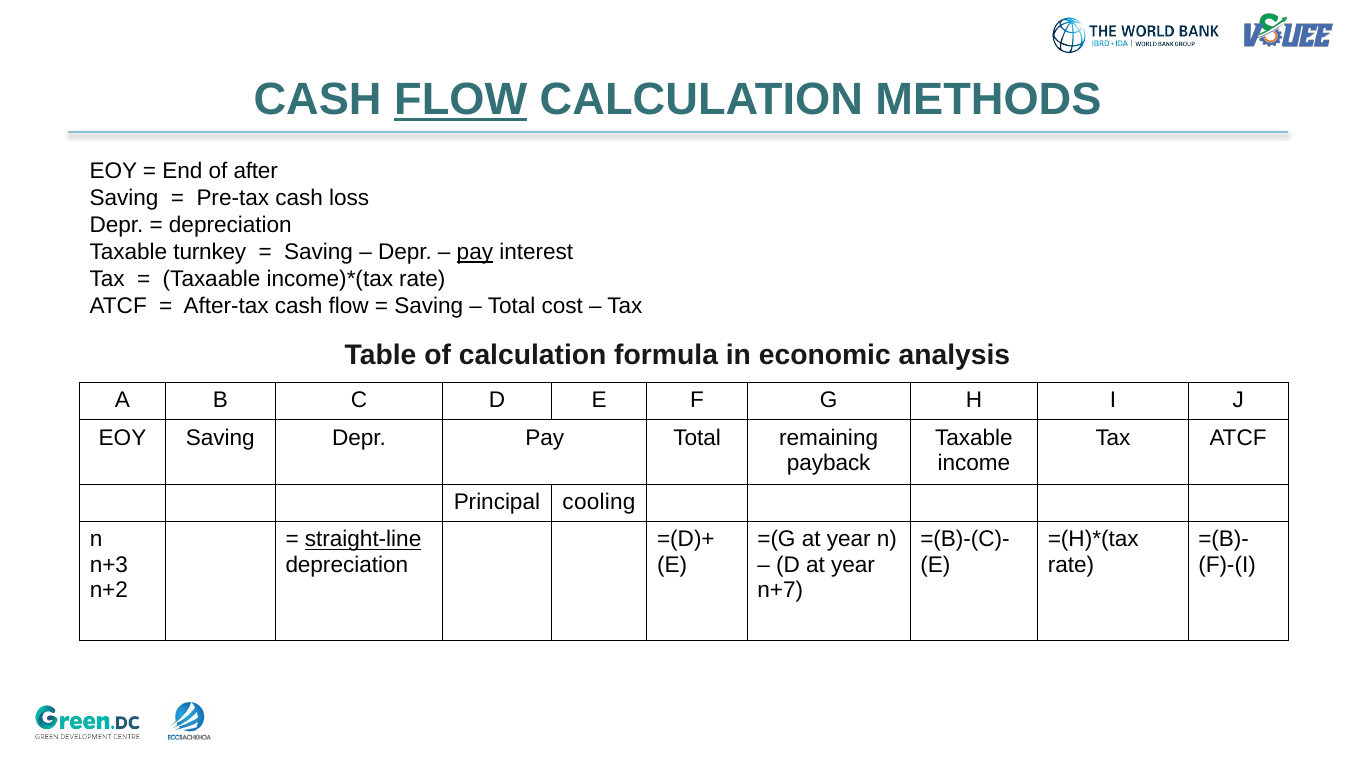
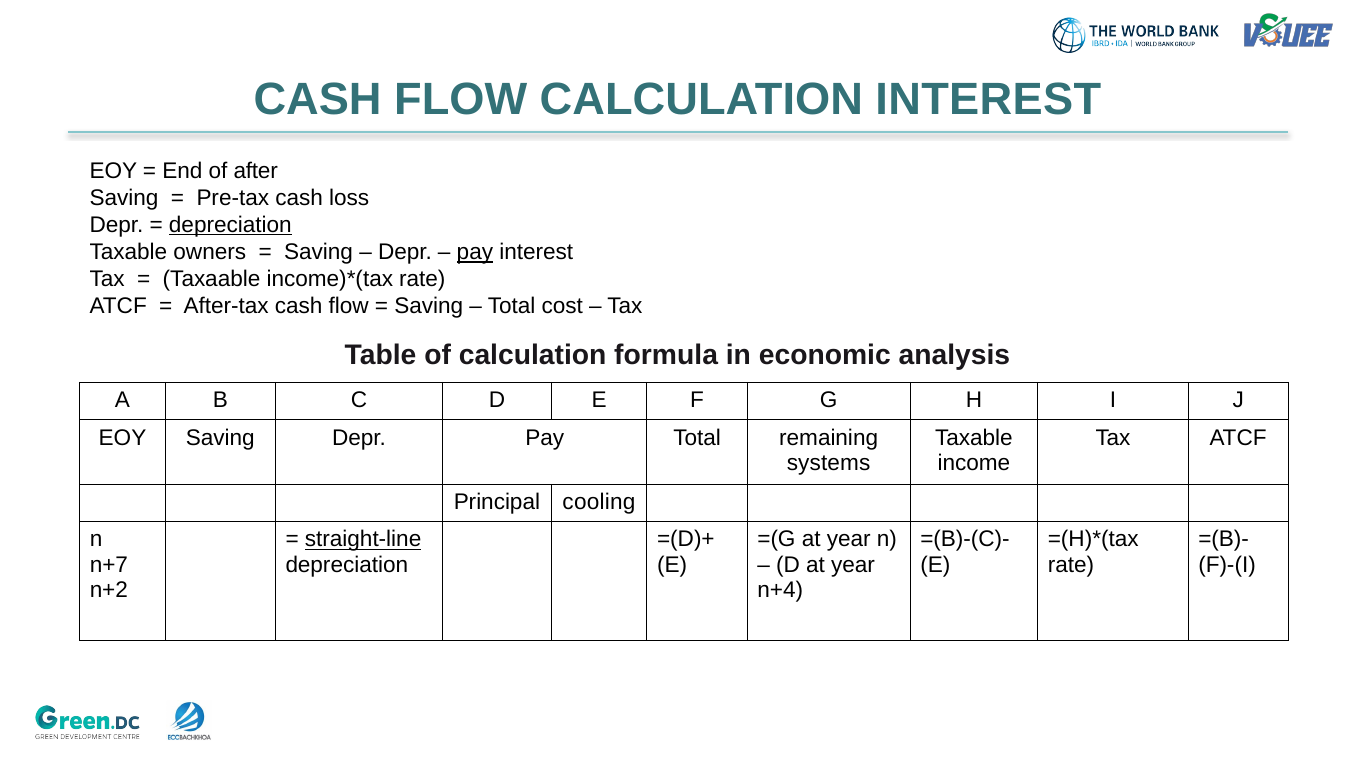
FLOW at (461, 100) underline: present -> none
CALCULATION METHODS: METHODS -> INTEREST
depreciation at (230, 225) underline: none -> present
turnkey: turnkey -> owners
payback: payback -> systems
n+3: n+3 -> n+7
n+7: n+7 -> n+4
